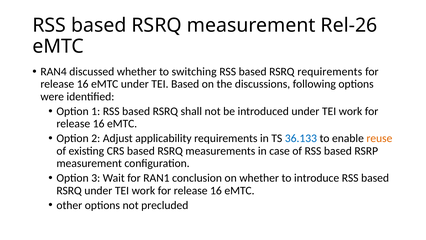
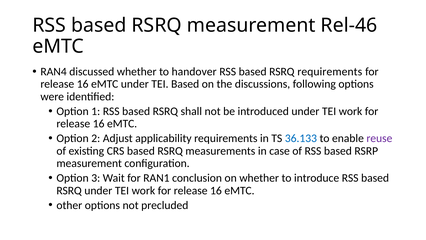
Rel-26: Rel-26 -> Rel-46
switching: switching -> handover
reuse colour: orange -> purple
